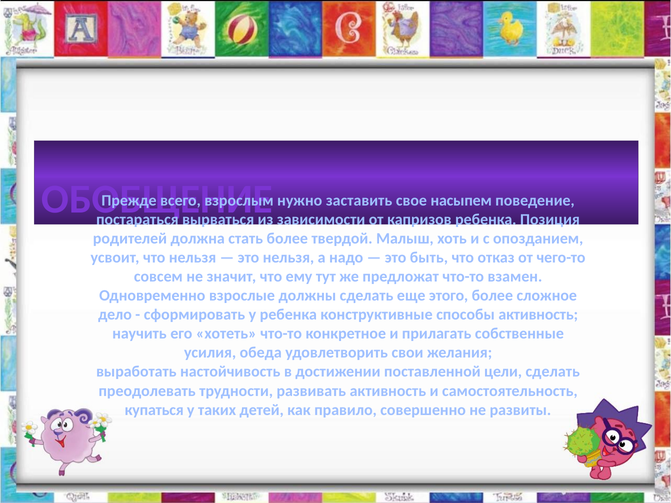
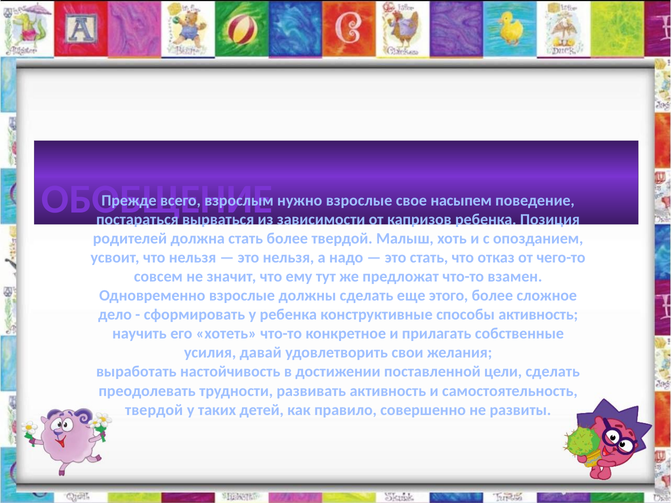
нужно заставить: заставить -> взрослые
это быть: быть -> стать
обеда: обеда -> давай
купаться at (154, 410): купаться -> твердой
